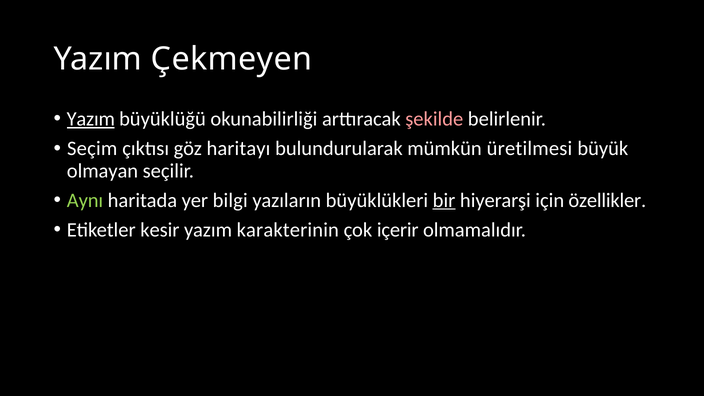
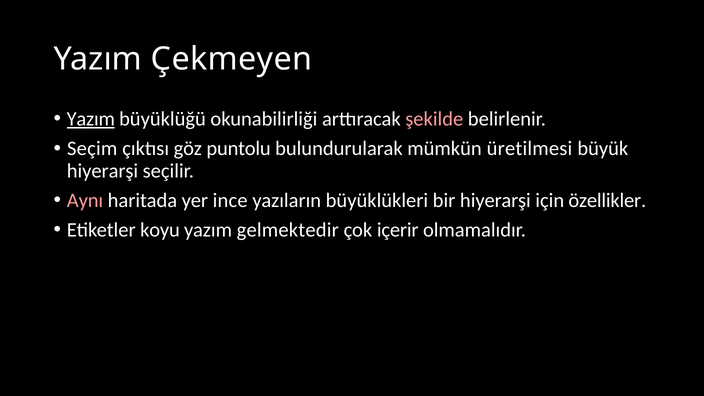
haritayı: haritayı -> puntolu
olmayan at (102, 171): olmayan -> hiyerarşi
Aynı colour: light green -> pink
bilgi: bilgi -> ince
bir underline: present -> none
kesir: kesir -> koyu
karakterinin: karakterinin -> gelmektedir
